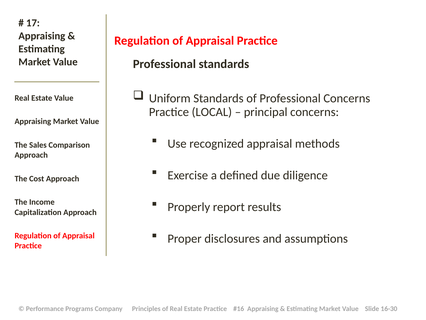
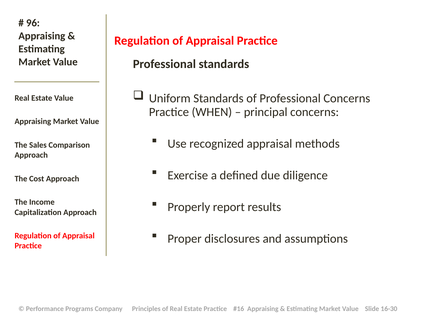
17: 17 -> 96
LOCAL: LOCAL -> WHEN
